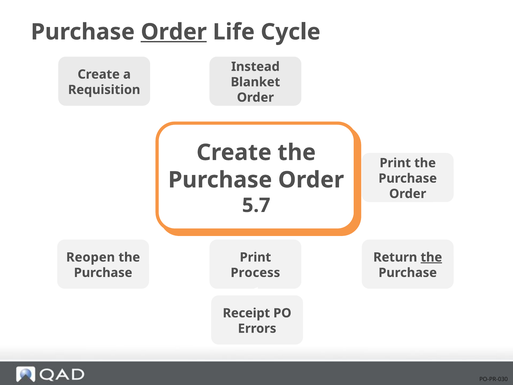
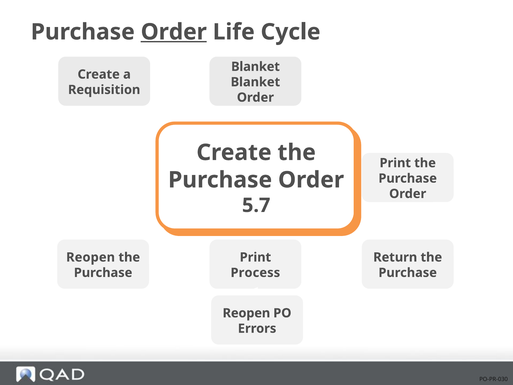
Instead at (255, 67): Instead -> Blanket
the at (431, 257) underline: present -> none
Receipt at (246, 313): Receipt -> Reopen
